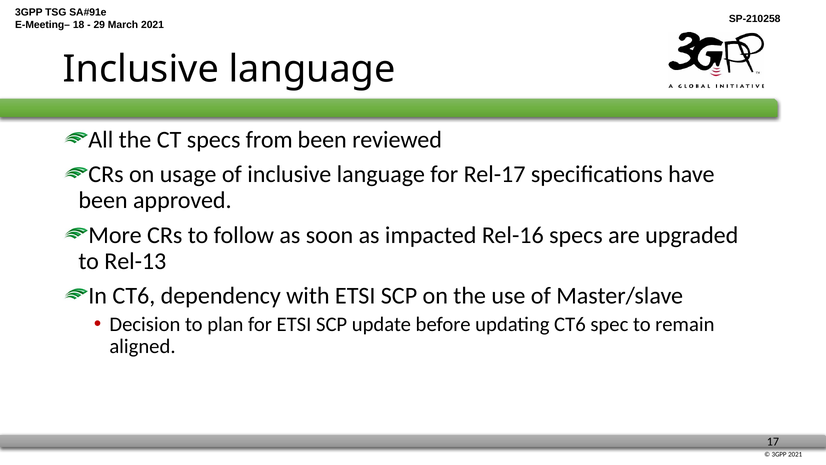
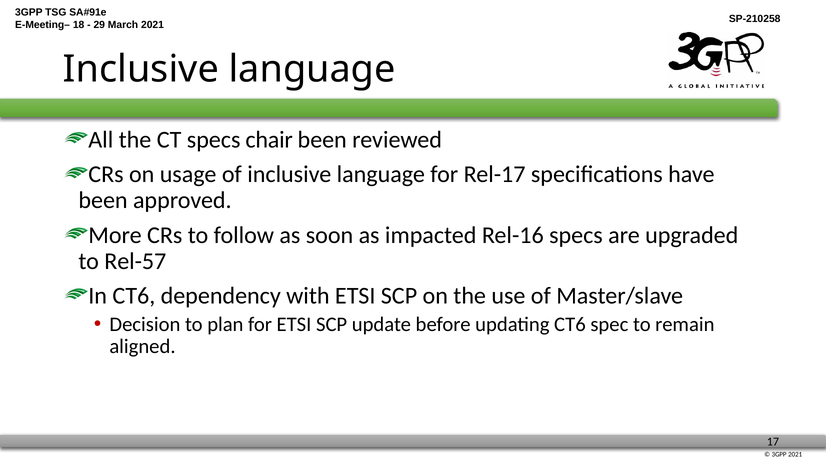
from: from -> chair
Rel-13: Rel-13 -> Rel-57
